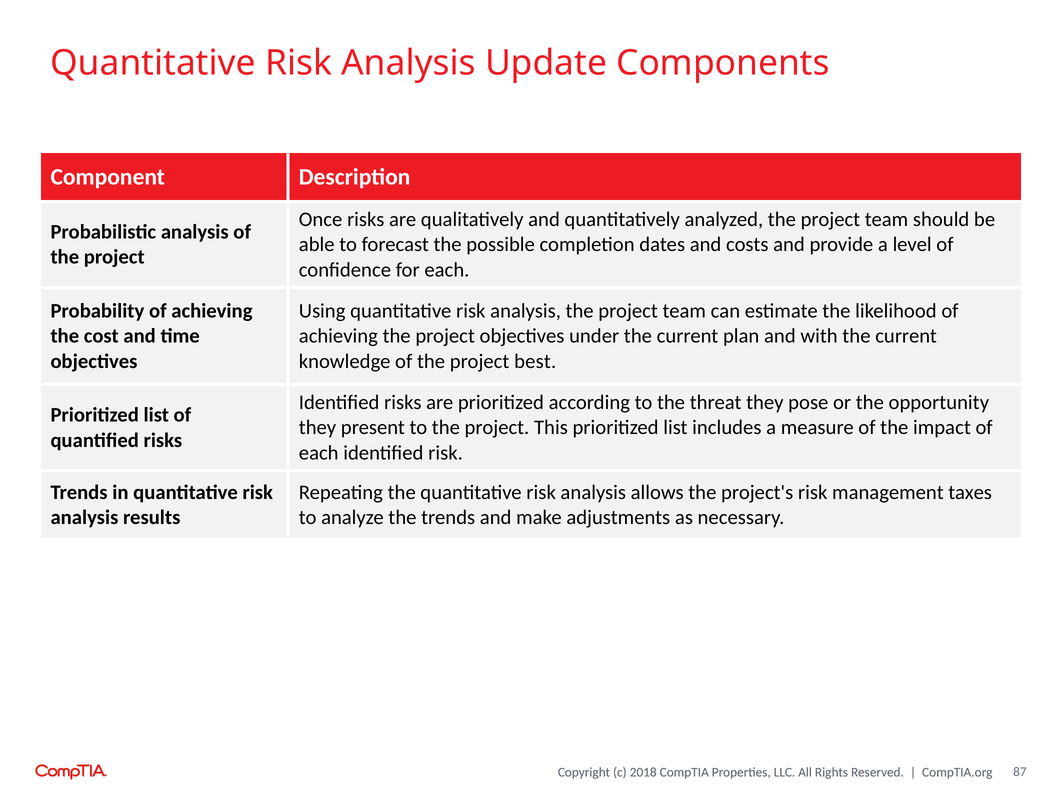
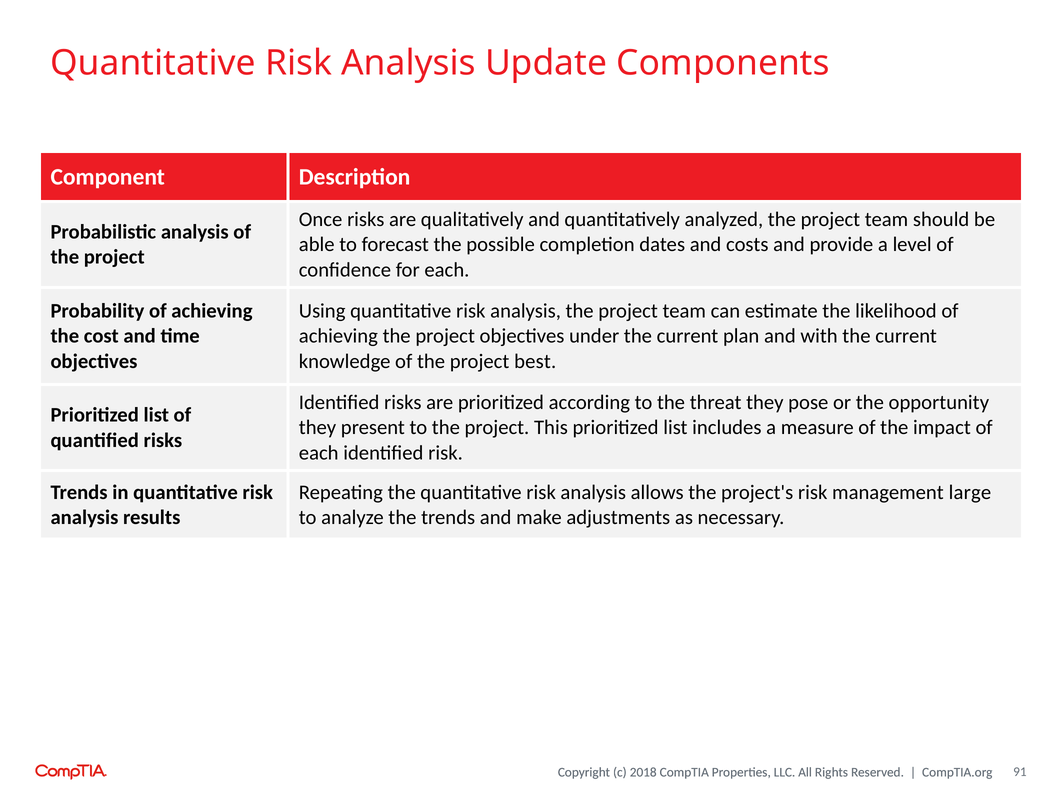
taxes: taxes -> large
87: 87 -> 91
